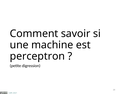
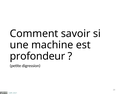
perceptron: perceptron -> profondeur
